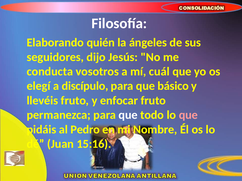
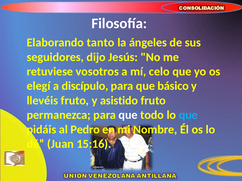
quién: quién -> tanto
conducta: conducta -> retuviese
cuál: cuál -> celo
enfocar: enfocar -> asistido
que at (188, 115) colour: pink -> light blue
